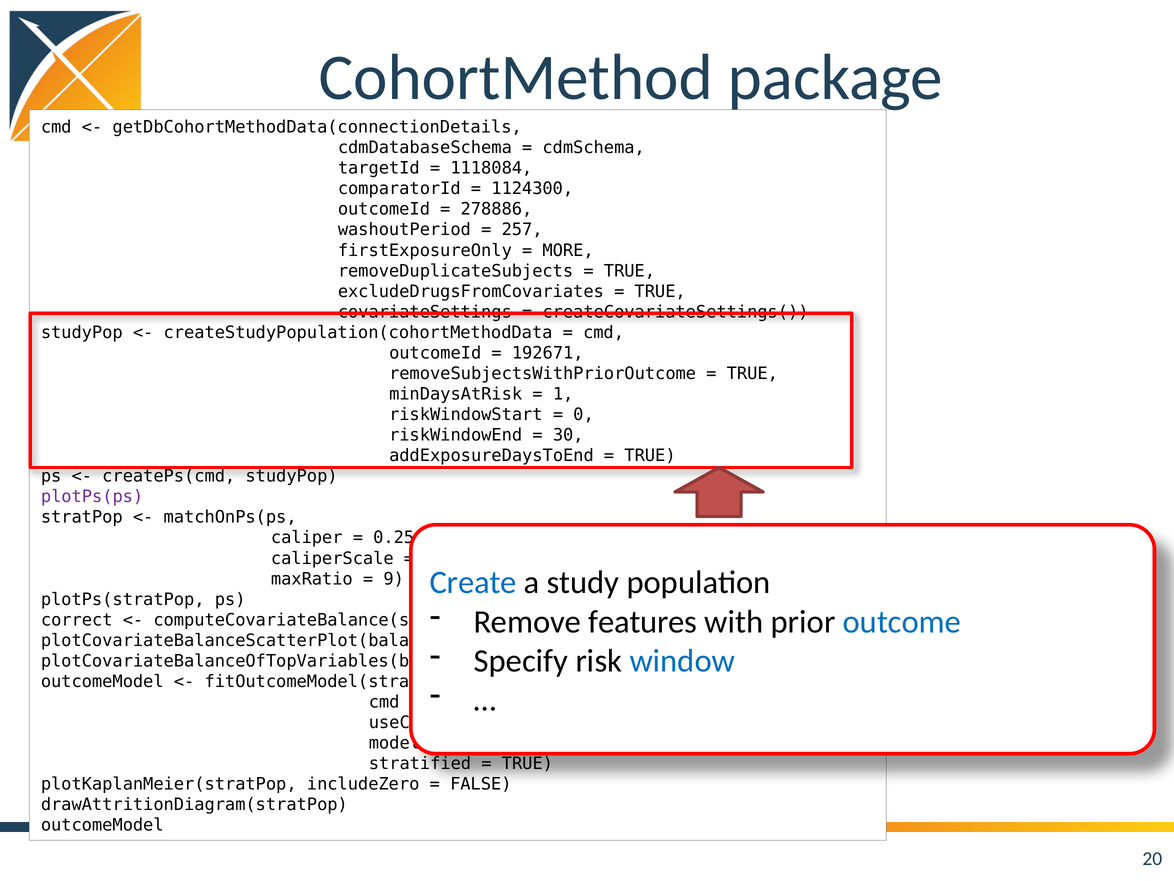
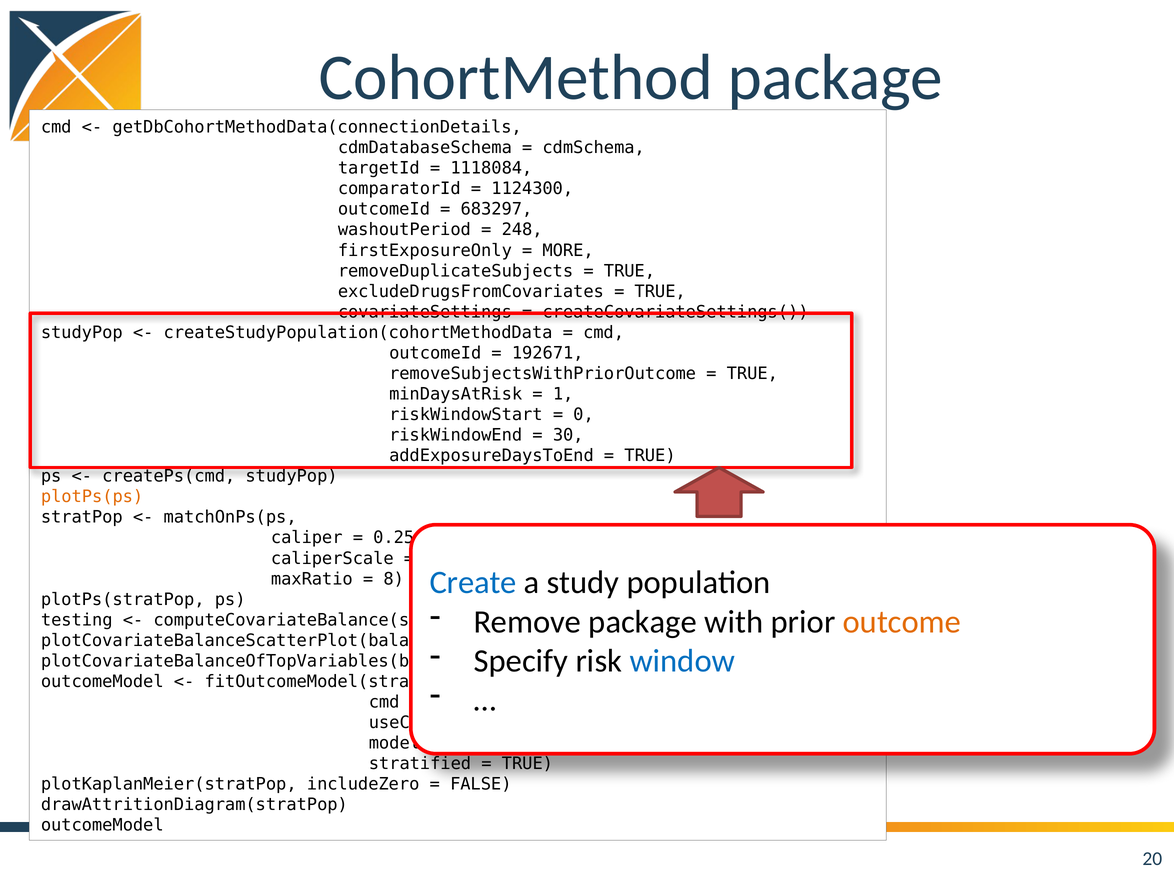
278886: 278886 -> 683297
257: 257 -> 248
plotPs(ps colour: purple -> orange
9: 9 -> 8
features at (643, 622): features -> package
outcome colour: blue -> orange
correct: correct -> testing
